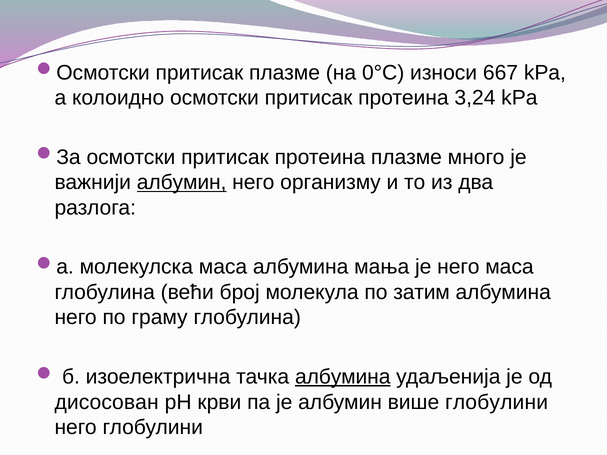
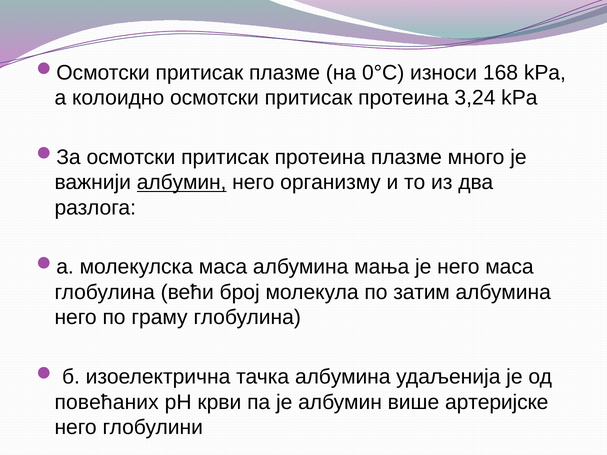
667: 667 -> 168
албумина at (343, 377) underline: present -> none
дисосован: дисосован -> повећаних
више глобулини: глобулини -> артеријске
